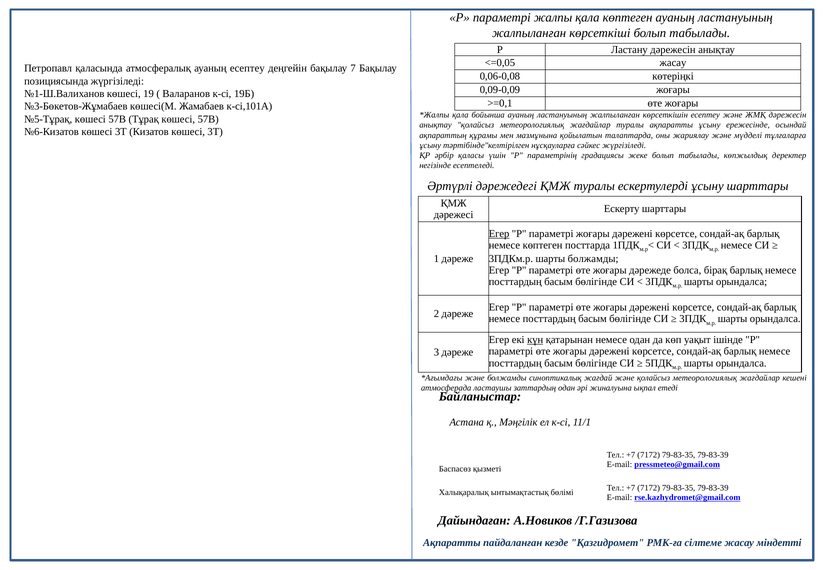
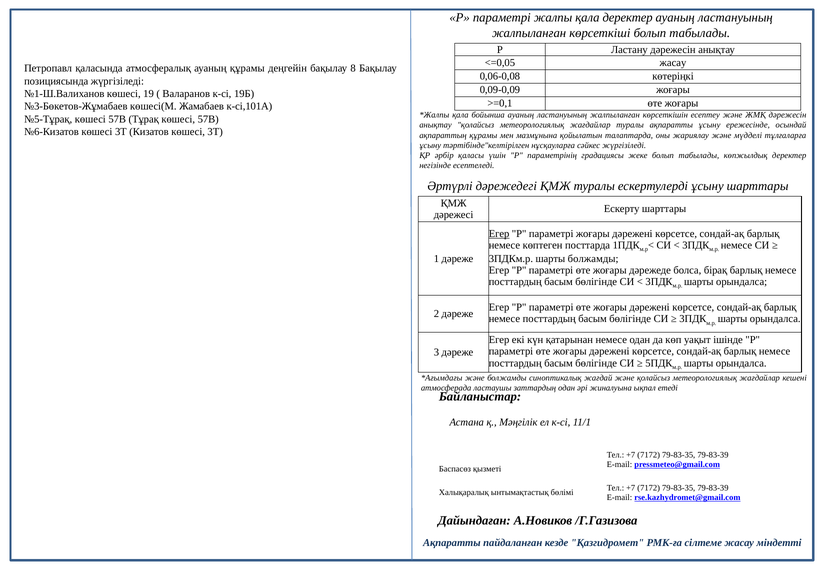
қала көптеген: көптеген -> деректер
ауаның есептеу: есептеу -> құрамы
7: 7 -> 8
күн underline: present -> none
